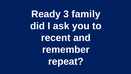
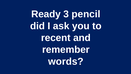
family: family -> pencil
repeat: repeat -> words
